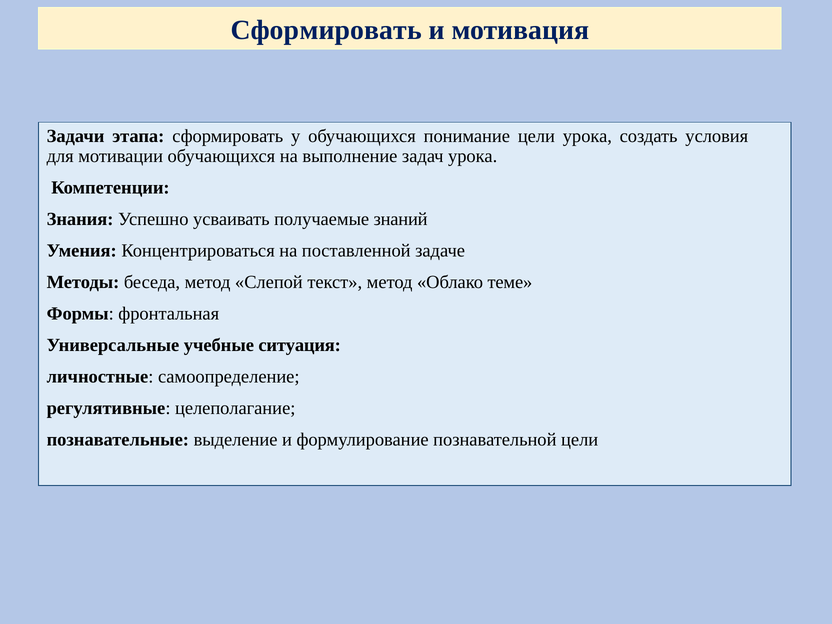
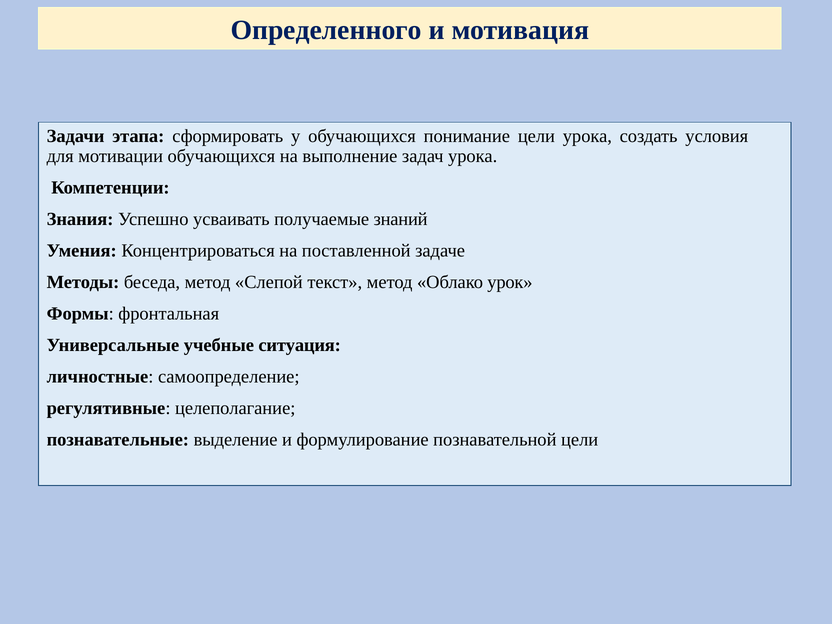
Сформировать at (326, 30): Сформировать -> Определенного
теме: теме -> урок
